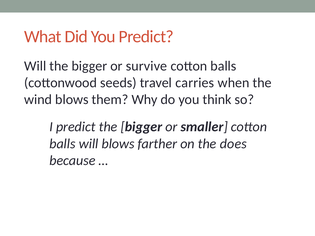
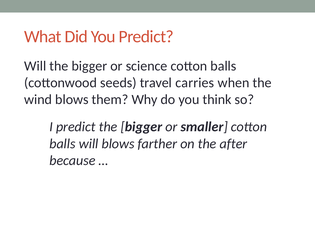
survive: survive -> science
does: does -> after
